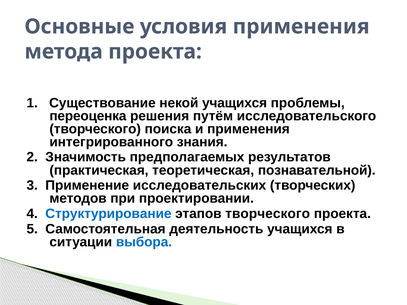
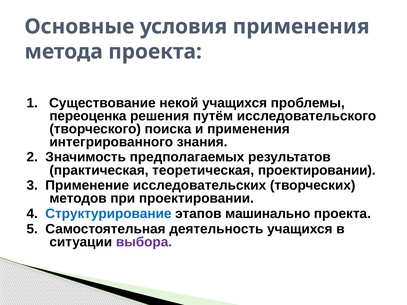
теоретическая познавательной: познавательной -> проектировании
этапов творческого: творческого -> машинально
выбора colour: blue -> purple
